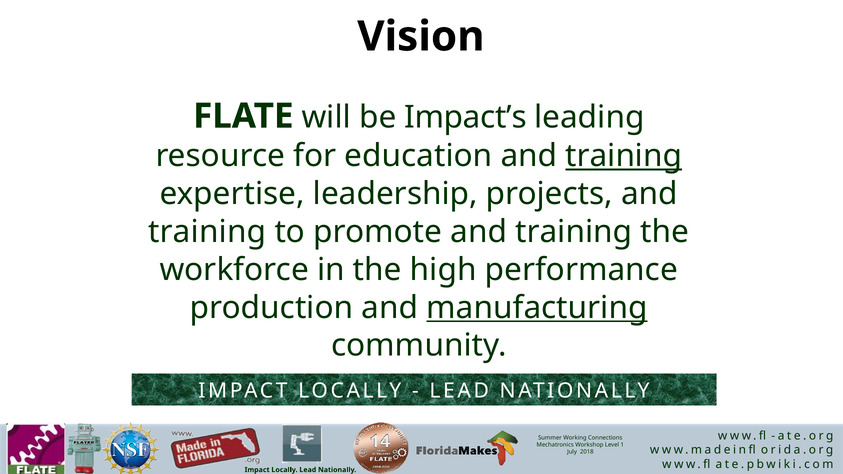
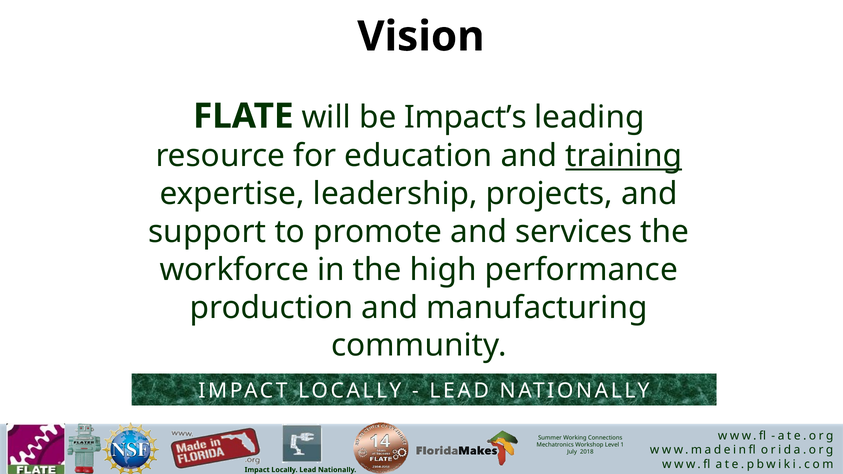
training at (207, 232): training -> support
promote and training: training -> services
manufacturing underline: present -> none
